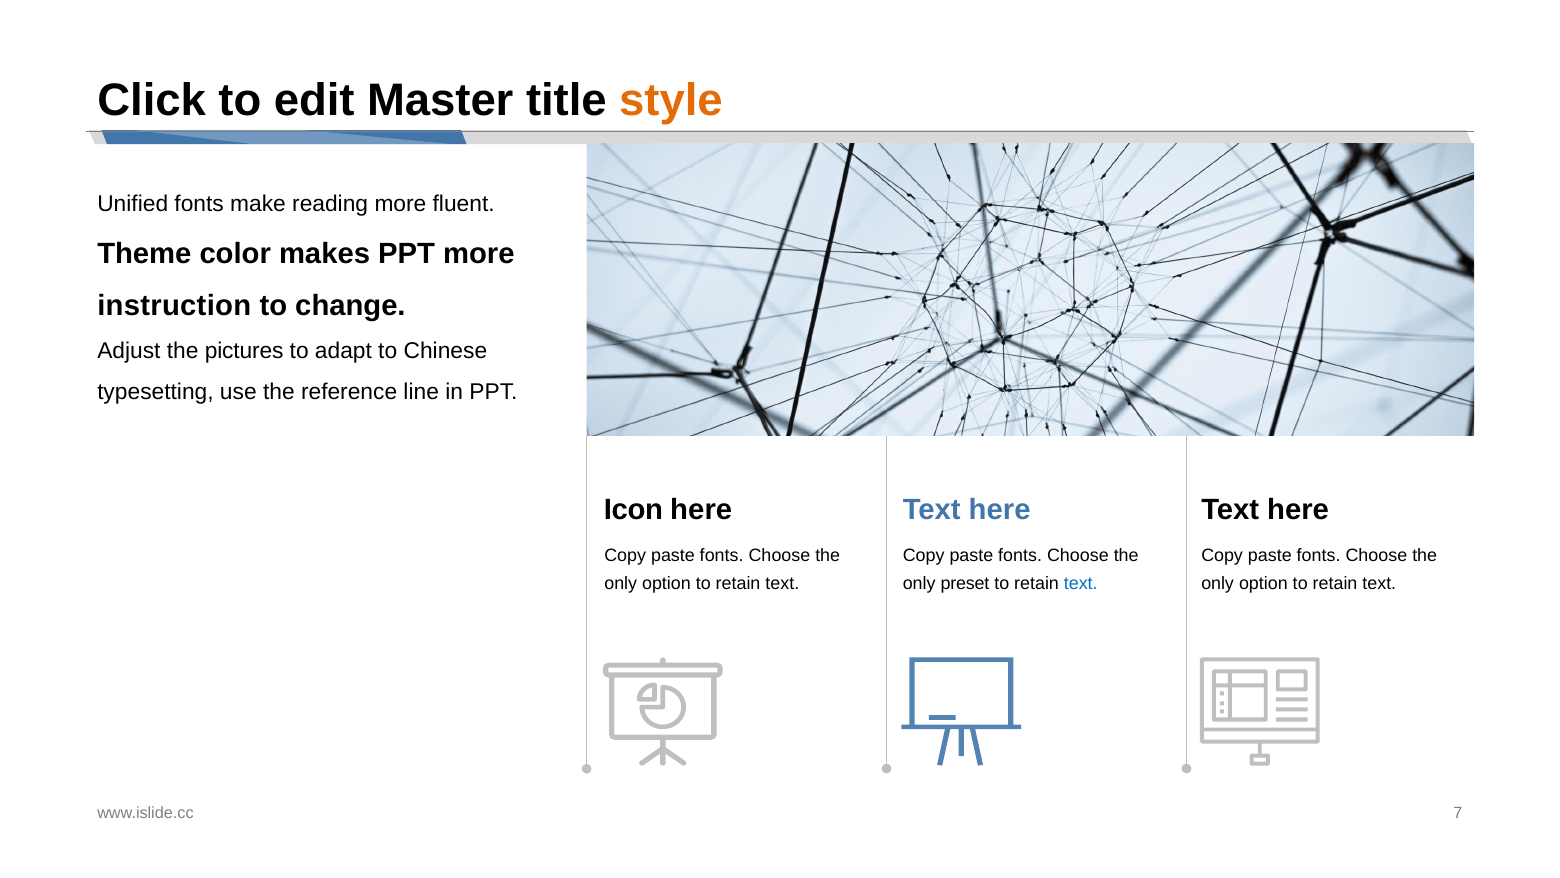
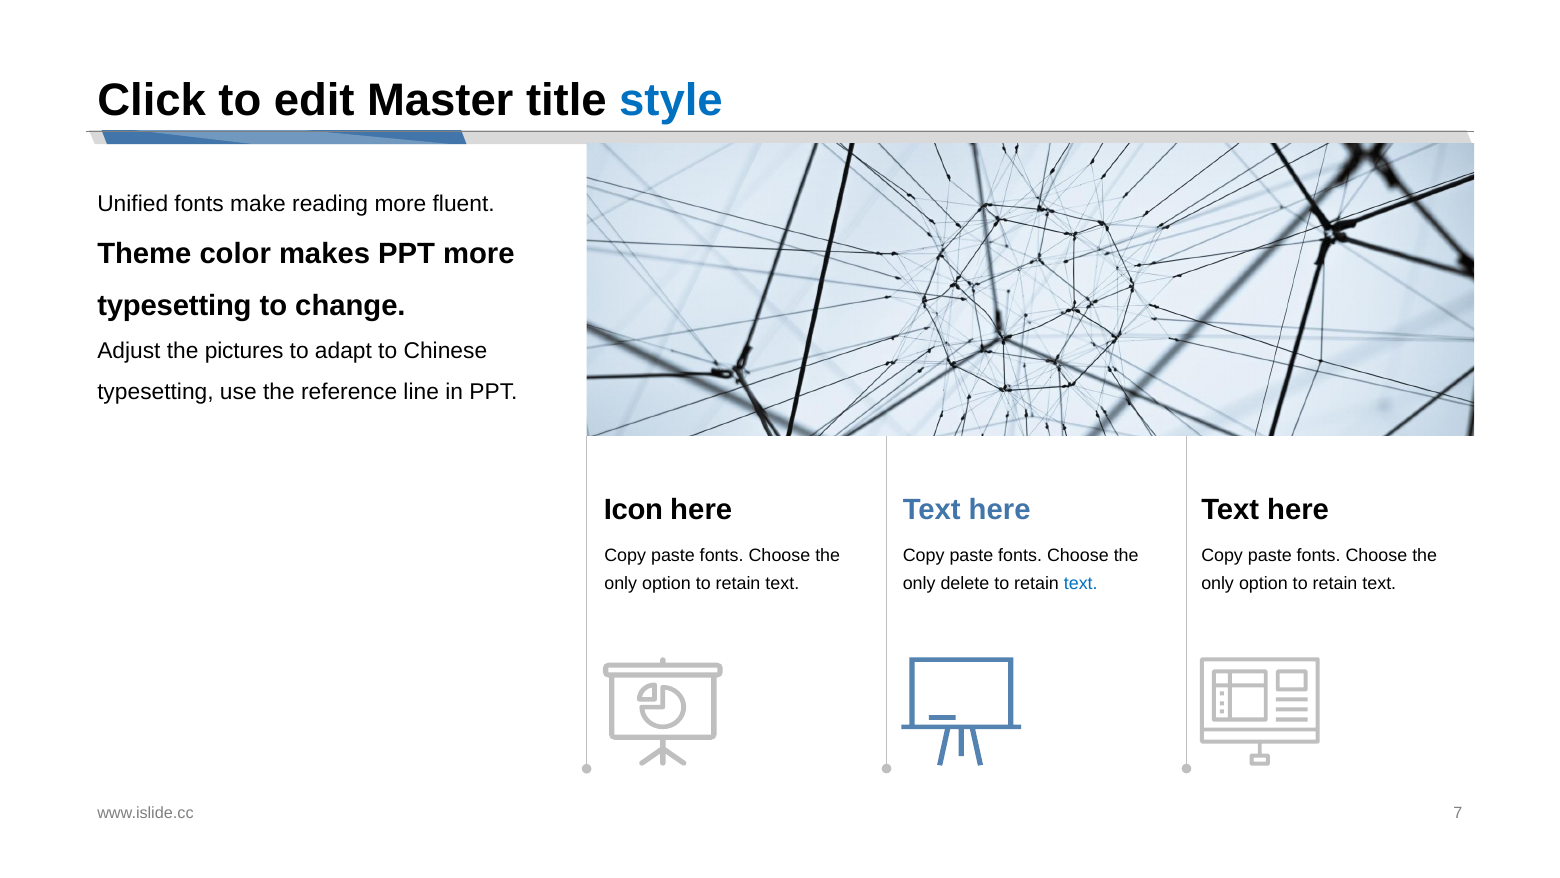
style colour: orange -> blue
instruction at (174, 306): instruction -> typesetting
preset: preset -> delete
